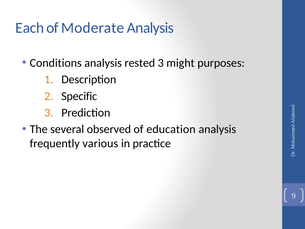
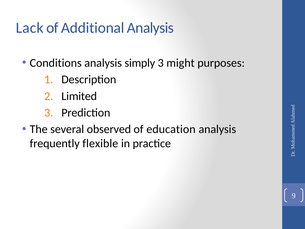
Each: Each -> Lack
Moderate: Moderate -> Additional
rested: rested -> simply
Specific: Specific -> Limited
various: various -> flexible
